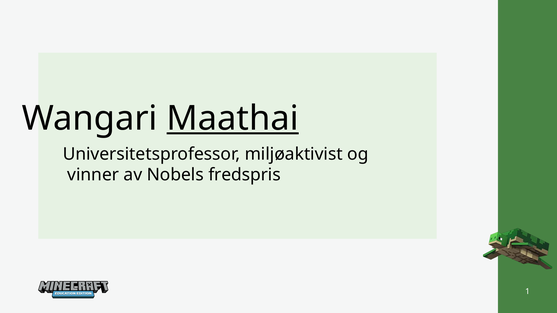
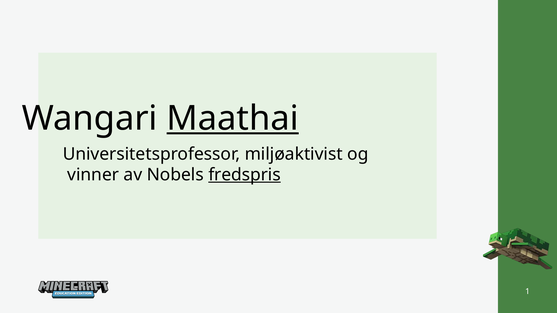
fredspris underline: none -> present
